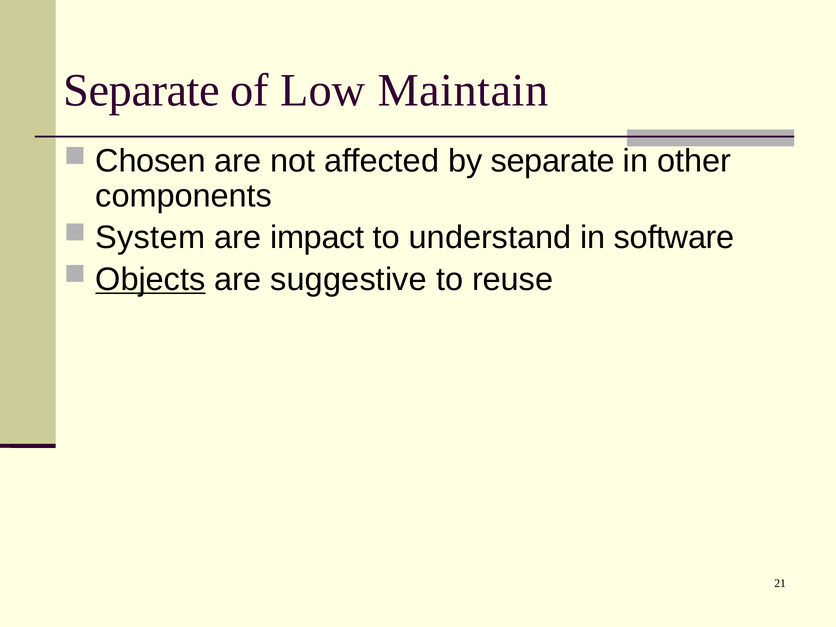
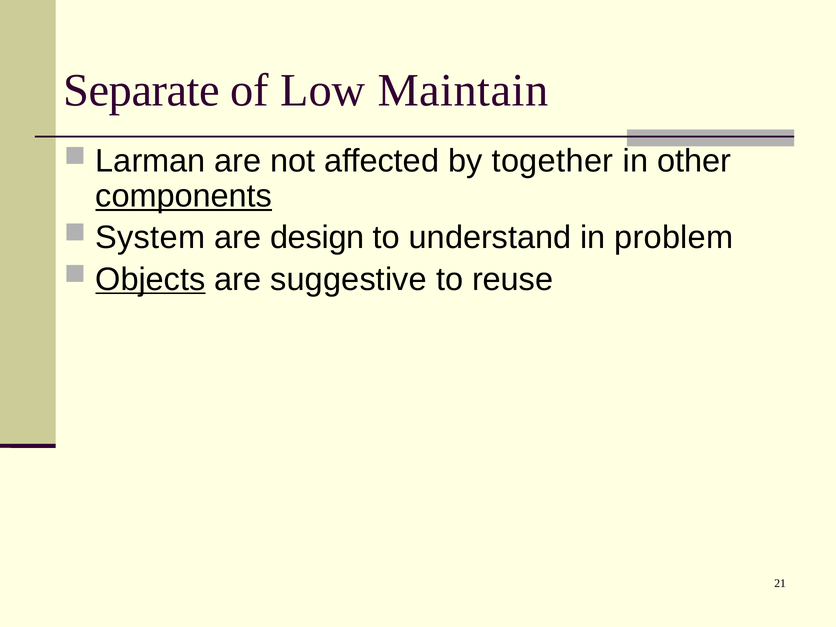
Chosen: Chosen -> Larman
by separate: separate -> together
components underline: none -> present
impact: impact -> design
software: software -> problem
